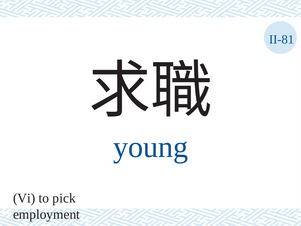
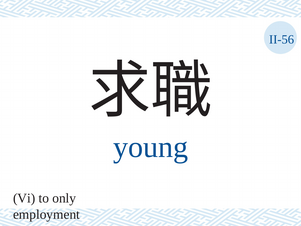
II-81: II-81 -> II-56
pick: pick -> only
